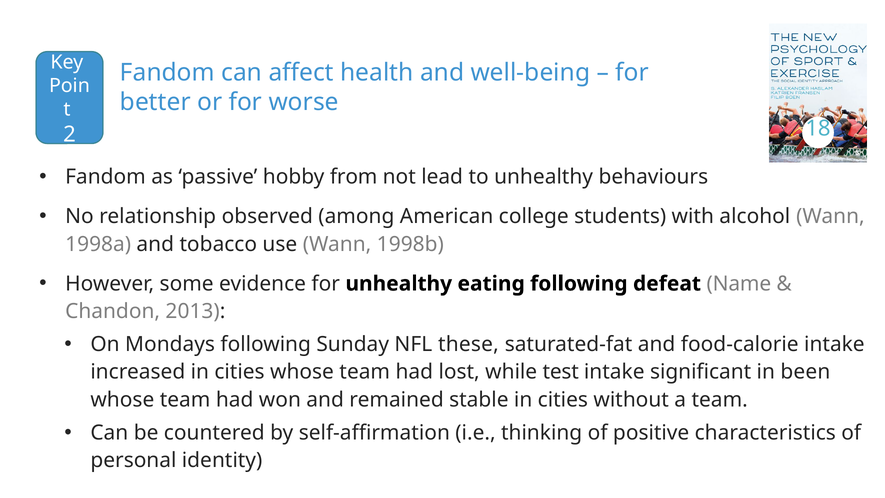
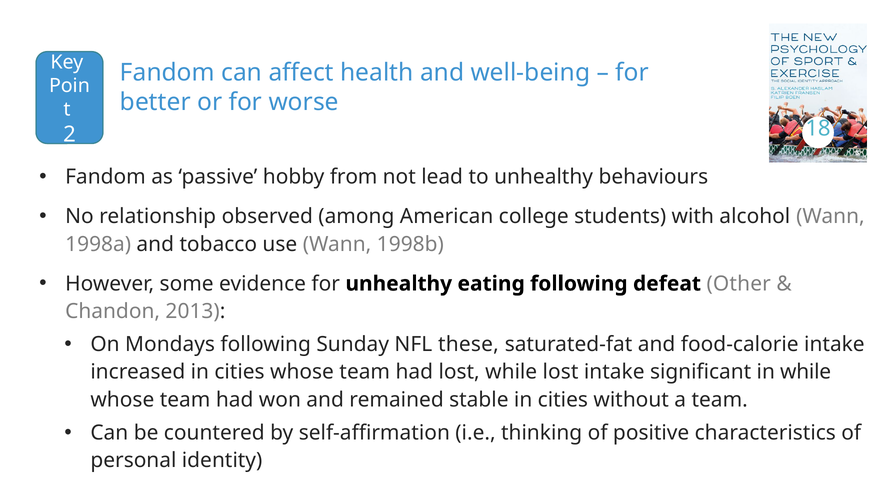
Name: Name -> Other
while test: test -> lost
in been: been -> while
